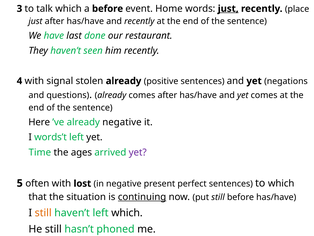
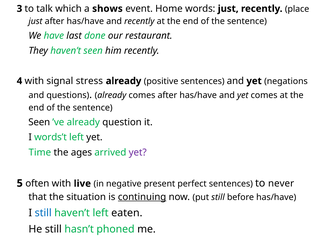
a before: before -> shows
just at (228, 9) underline: present -> none
stolen: stolen -> stress
Here at (39, 122): Here -> Seen
already negative: negative -> question
lost: lost -> live
to which: which -> never
still at (43, 212) colour: orange -> blue
left which: which -> eaten
